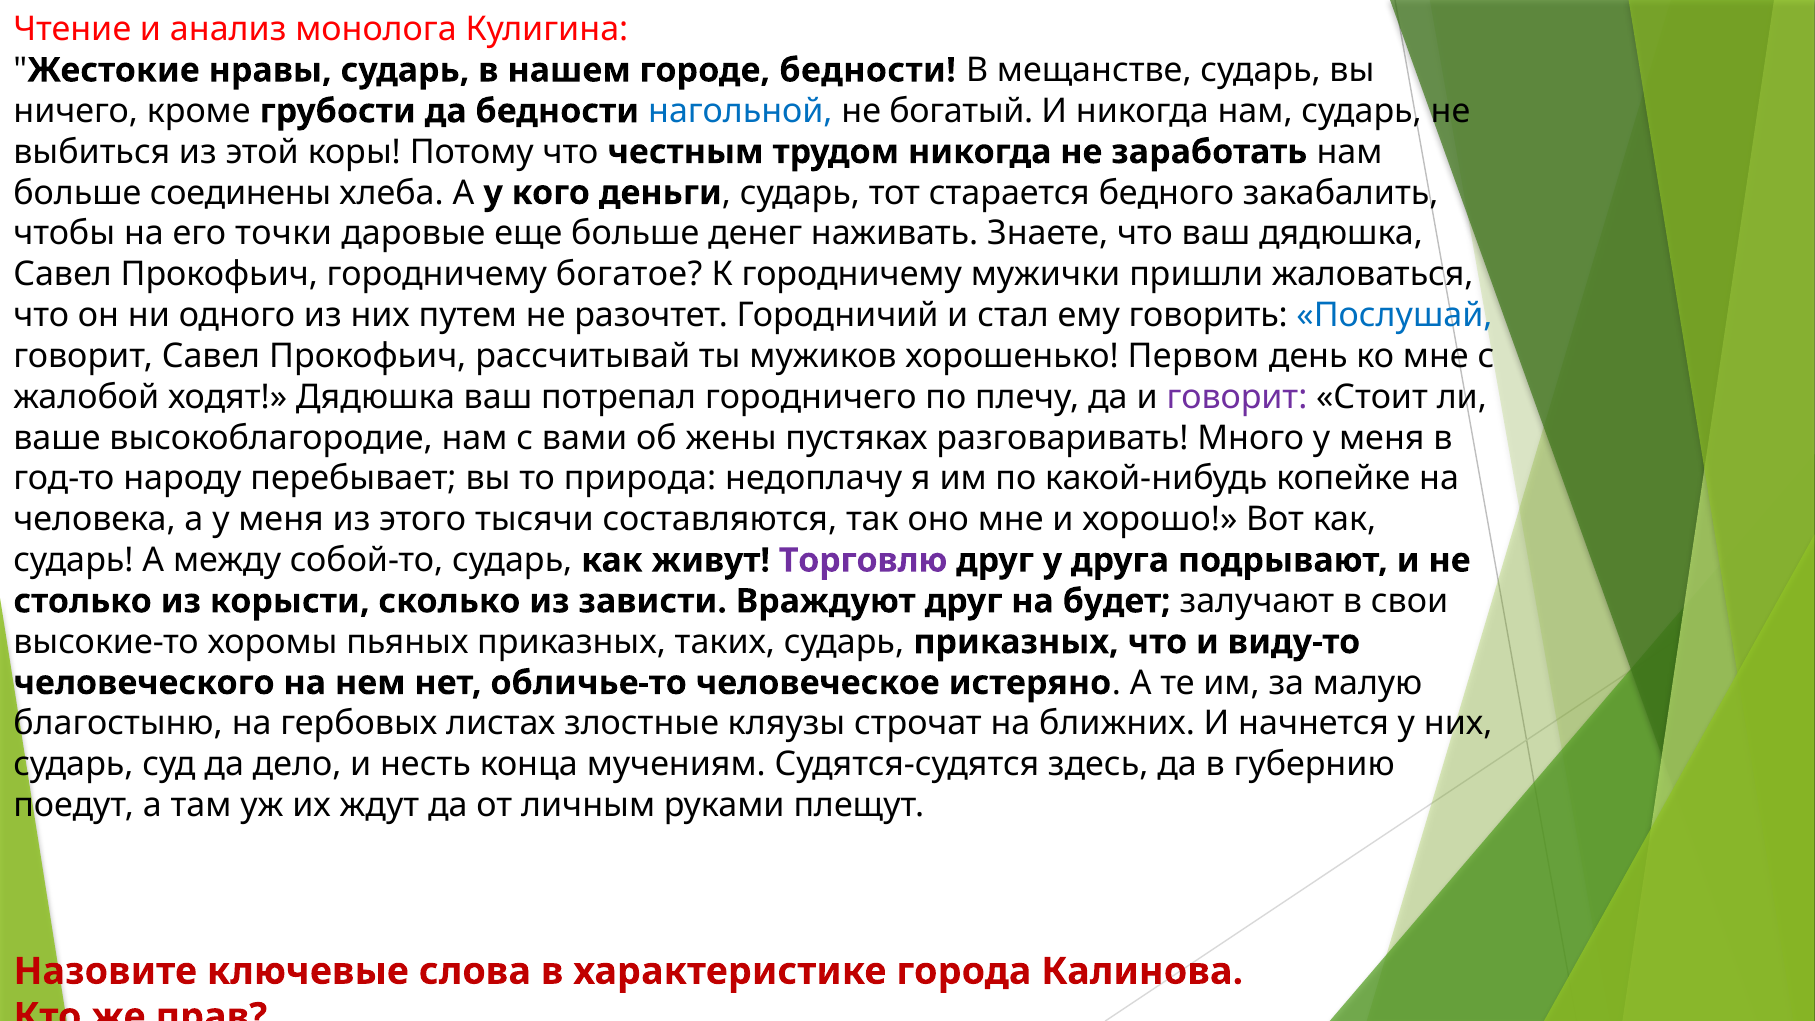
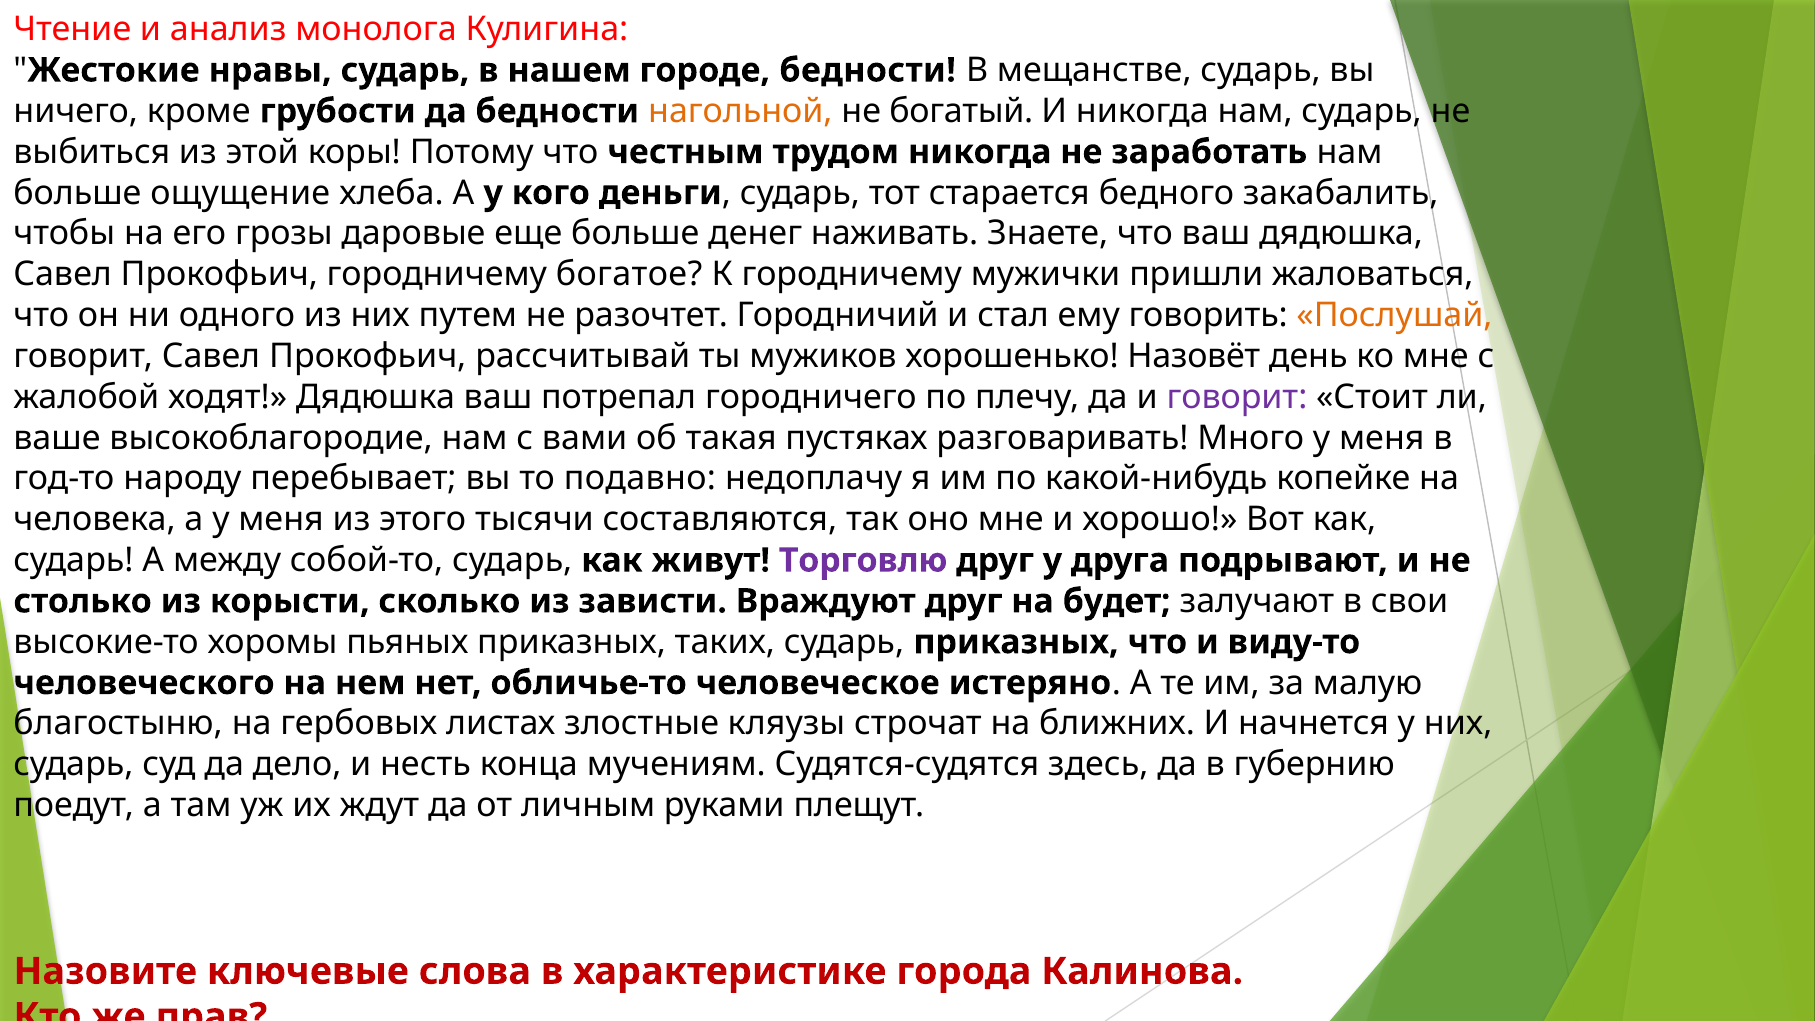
нагольной colour: blue -> orange
соединены: соединены -> ощущение
точки: точки -> грозы
Послушай colour: blue -> orange
Первом: Первом -> Назовёт
жены: жены -> такая
природа: природа -> подавно
